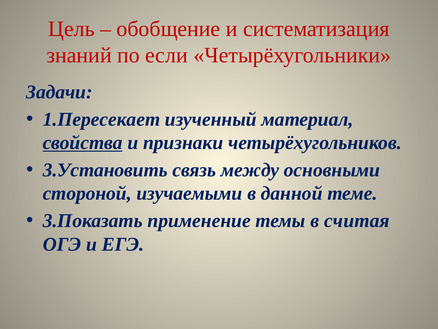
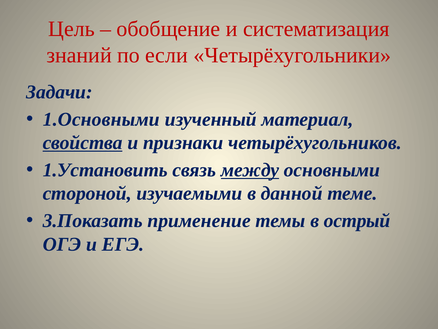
1.Пересекает: 1.Пересекает -> 1.Основными
3.Установить: 3.Установить -> 1.Установить
между underline: none -> present
считая: считая -> острый
